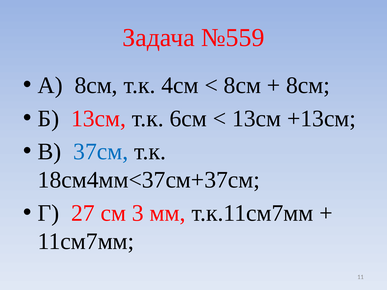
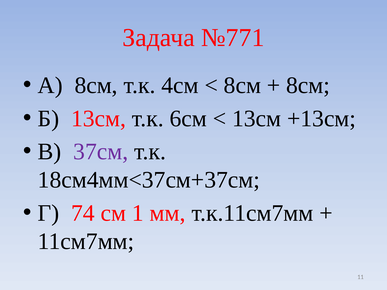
№559: №559 -> №771
37см colour: blue -> purple
27: 27 -> 74
3: 3 -> 1
